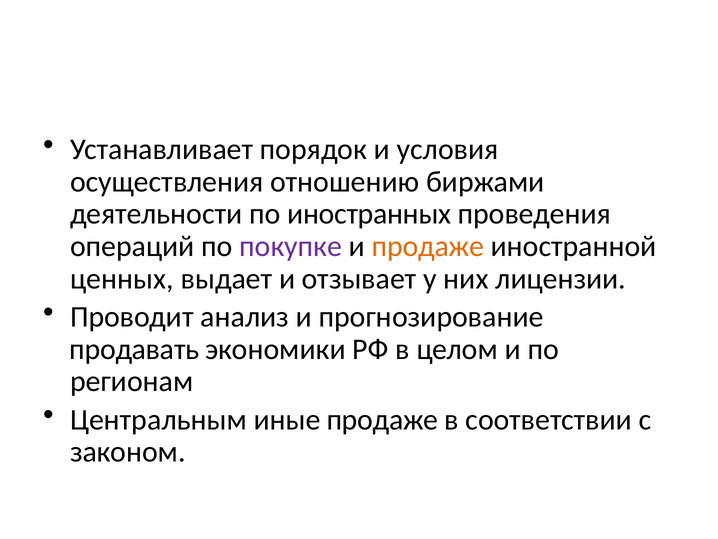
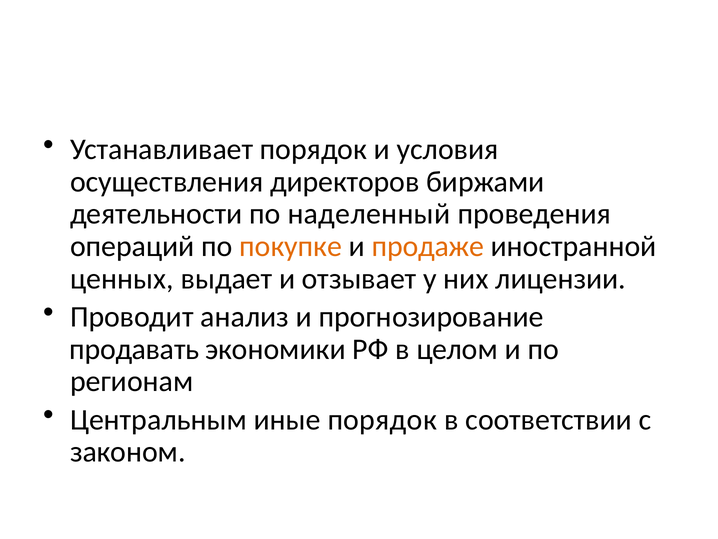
отношению: отношению -> директоров
иностранных: иностранных -> наделенный
покупке colour: purple -> orange
иные продаже: продаже -> порядок
